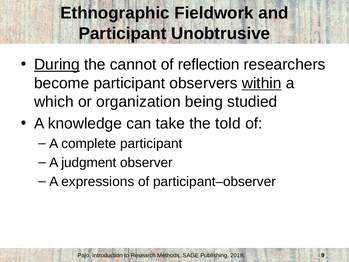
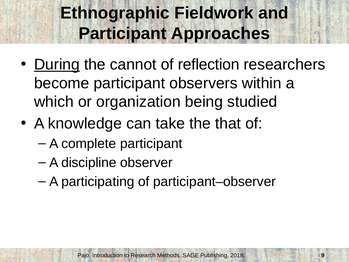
Unobtrusive: Unobtrusive -> Approaches
within underline: present -> none
told: told -> that
judgment: judgment -> discipline
expressions: expressions -> participating
